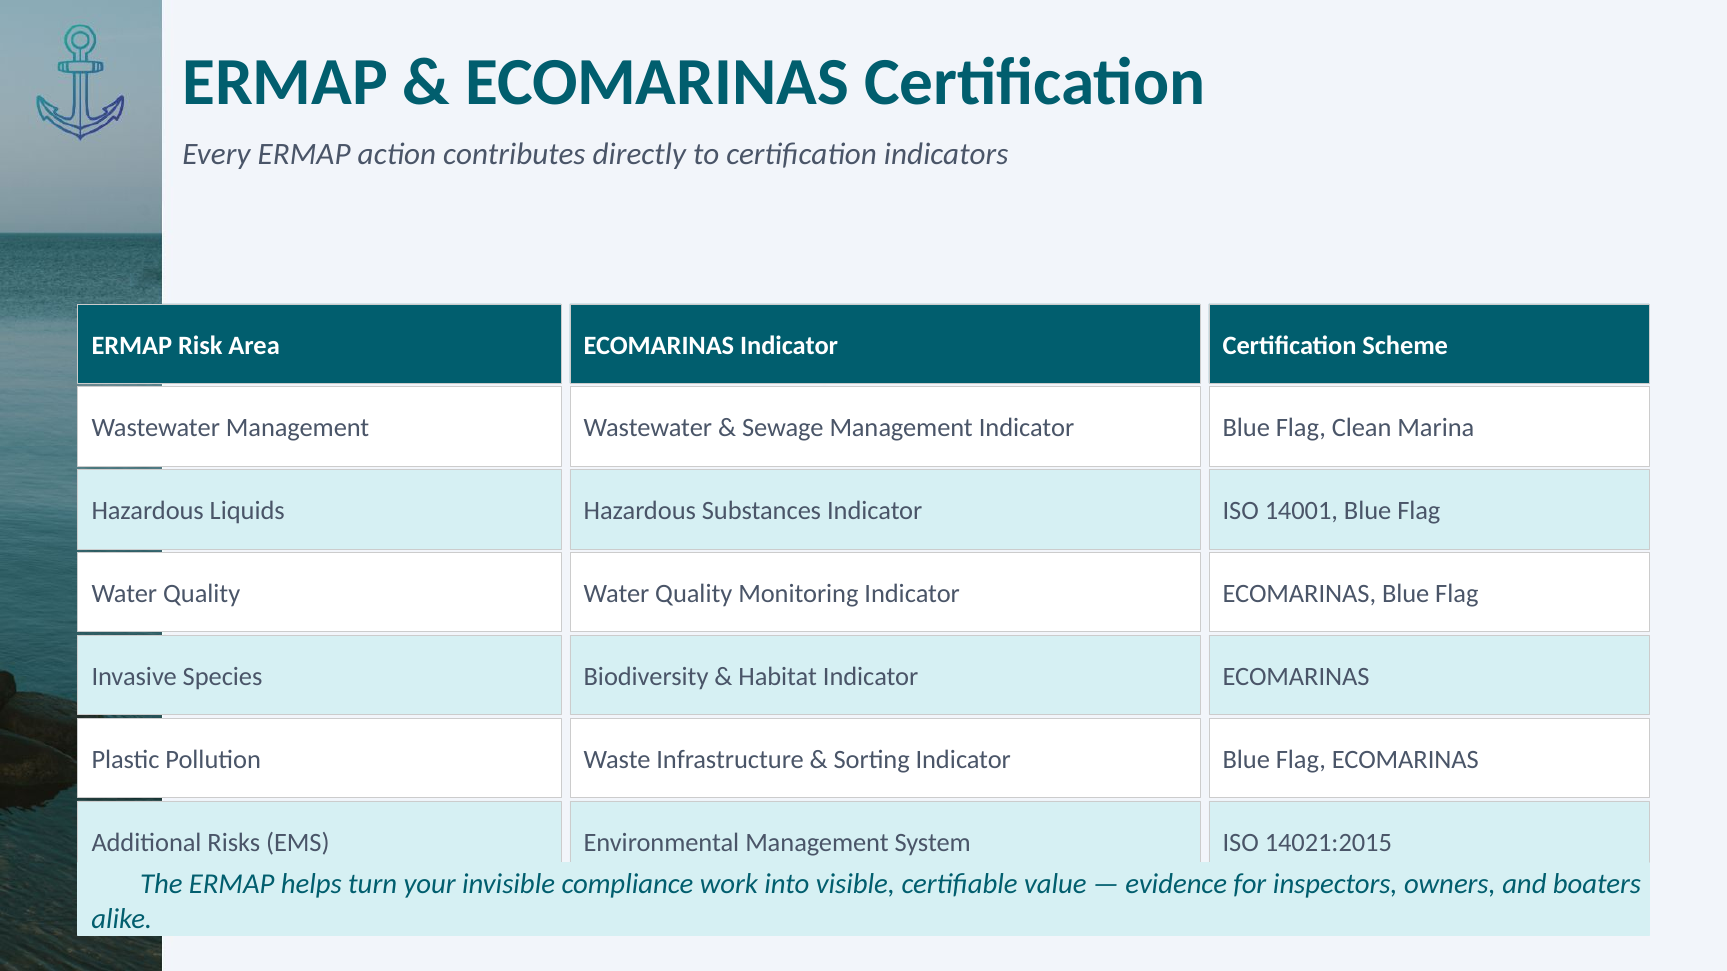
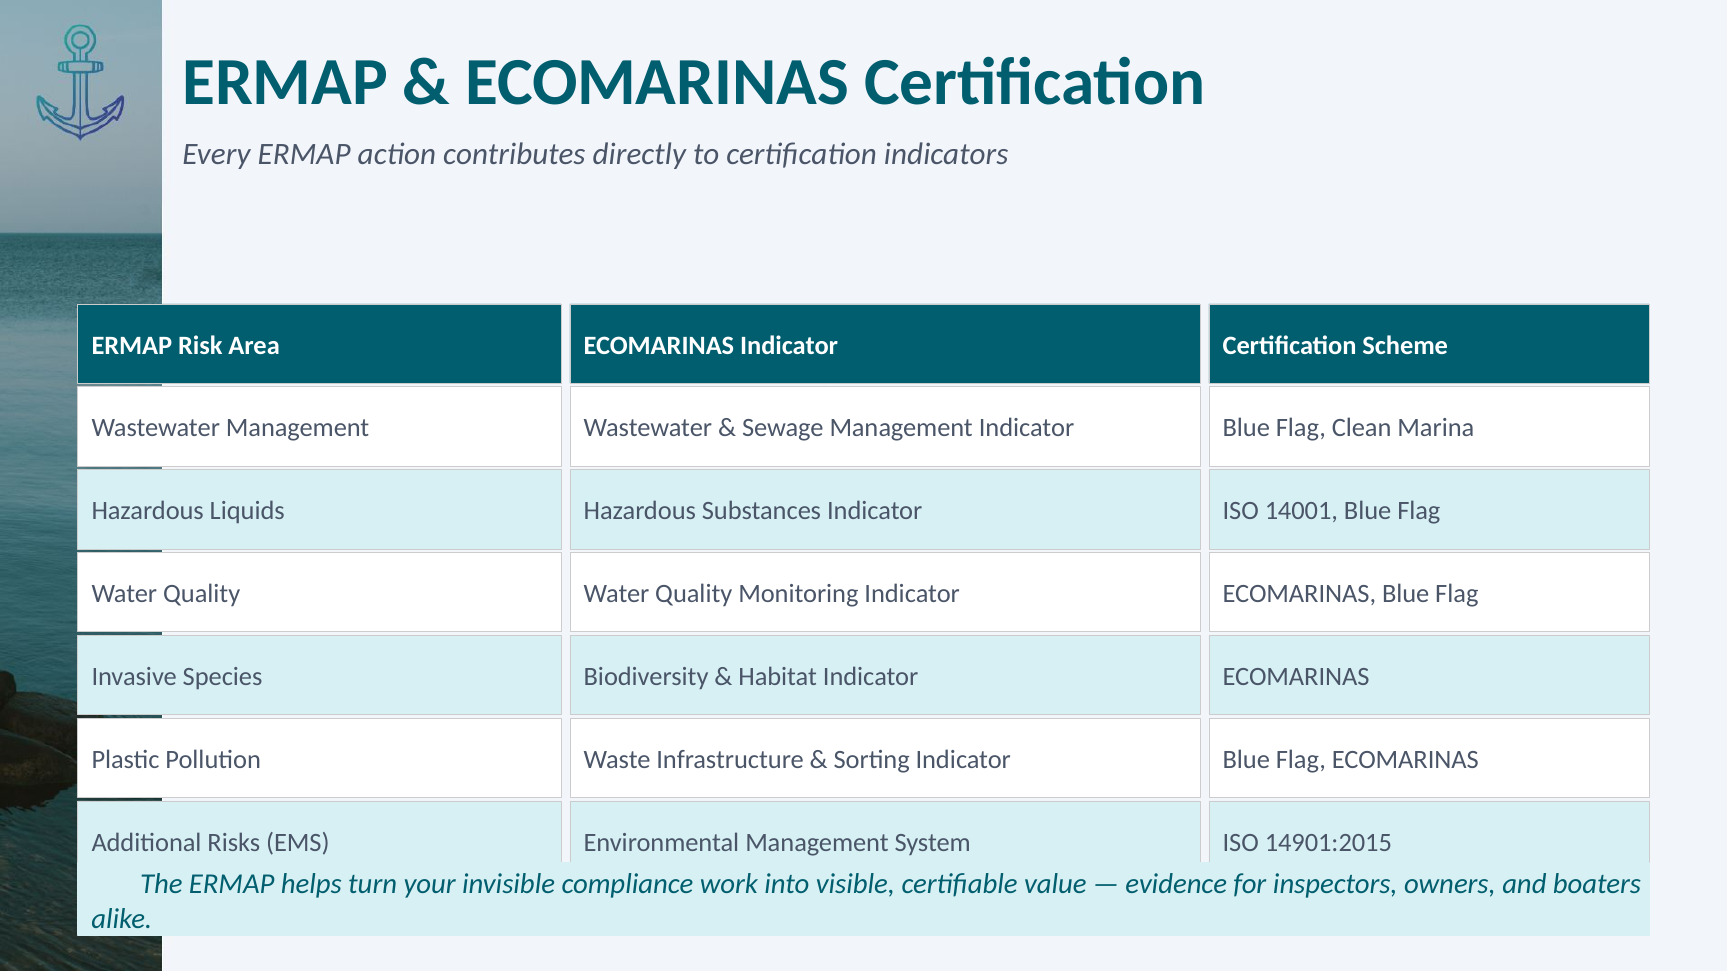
14021:2015: 14021:2015 -> 14901:2015
